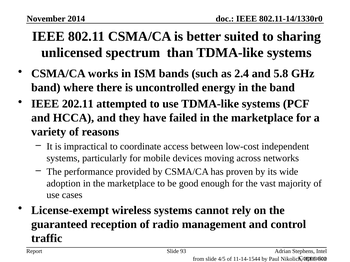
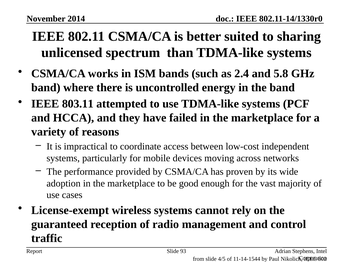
202.11: 202.11 -> 803.11
